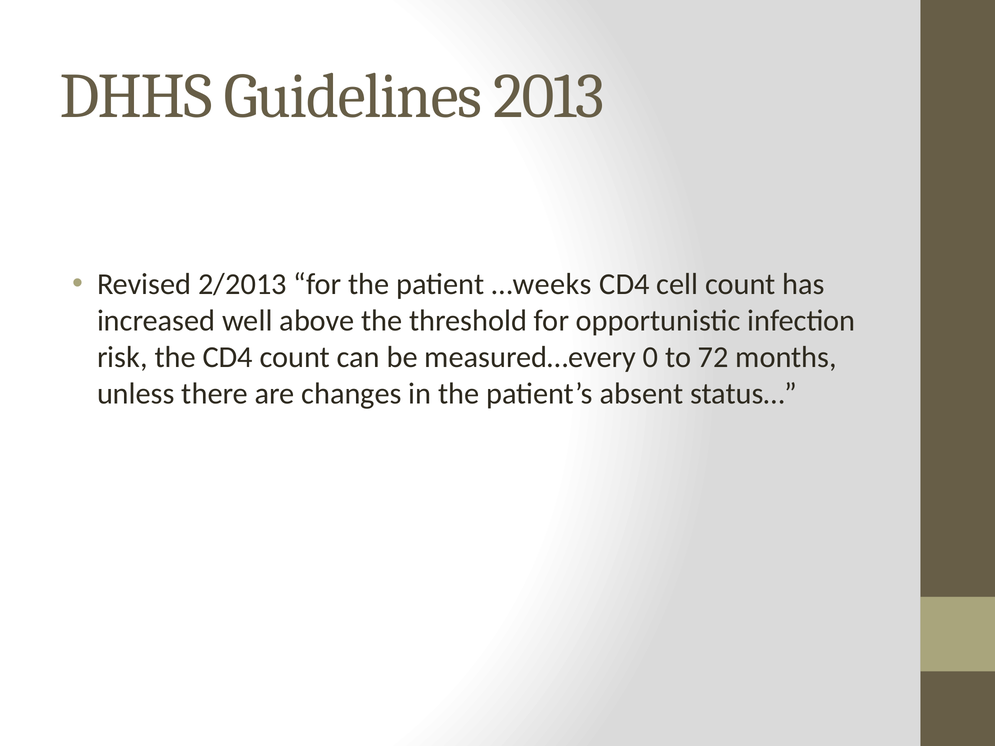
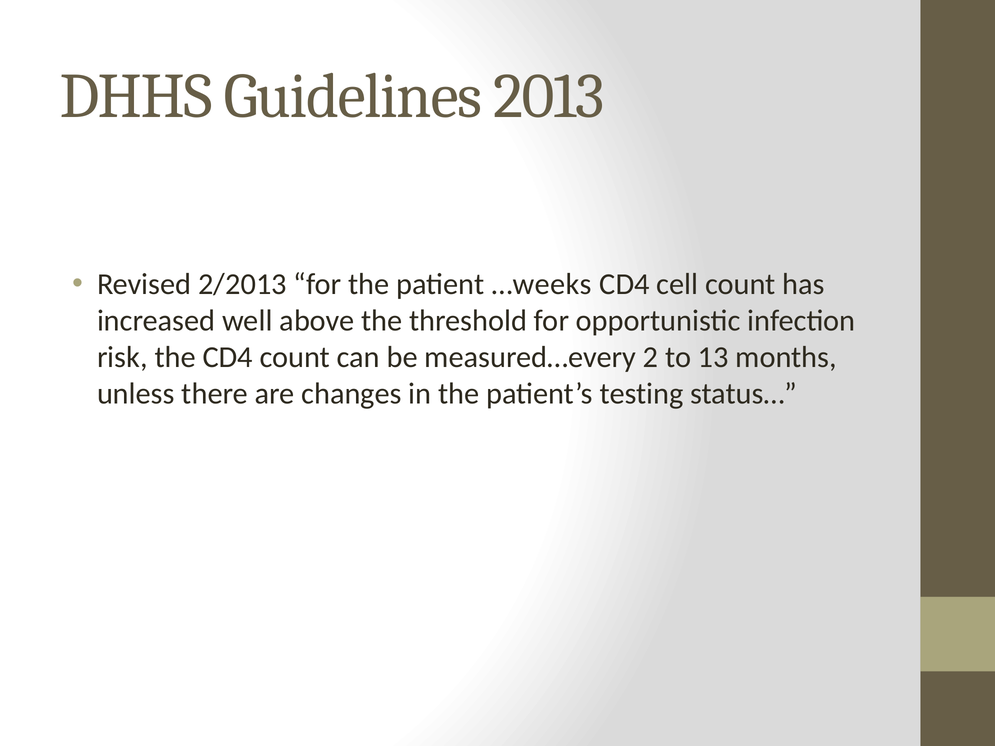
0: 0 -> 2
72: 72 -> 13
absent: absent -> testing
